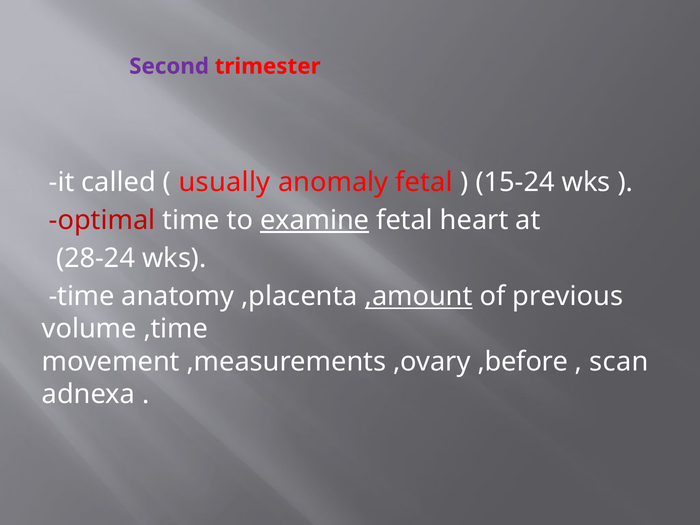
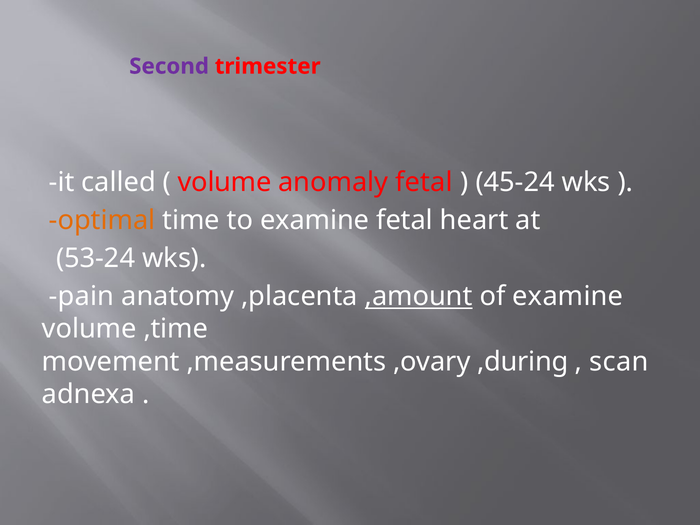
usually at (224, 182): usually -> volume
15-24: 15-24 -> 45-24
optimal colour: red -> orange
examine at (315, 220) underline: present -> none
28-24: 28-24 -> 53-24
time at (82, 296): time -> pain
of previous: previous -> examine
,before: ,before -> ,during
